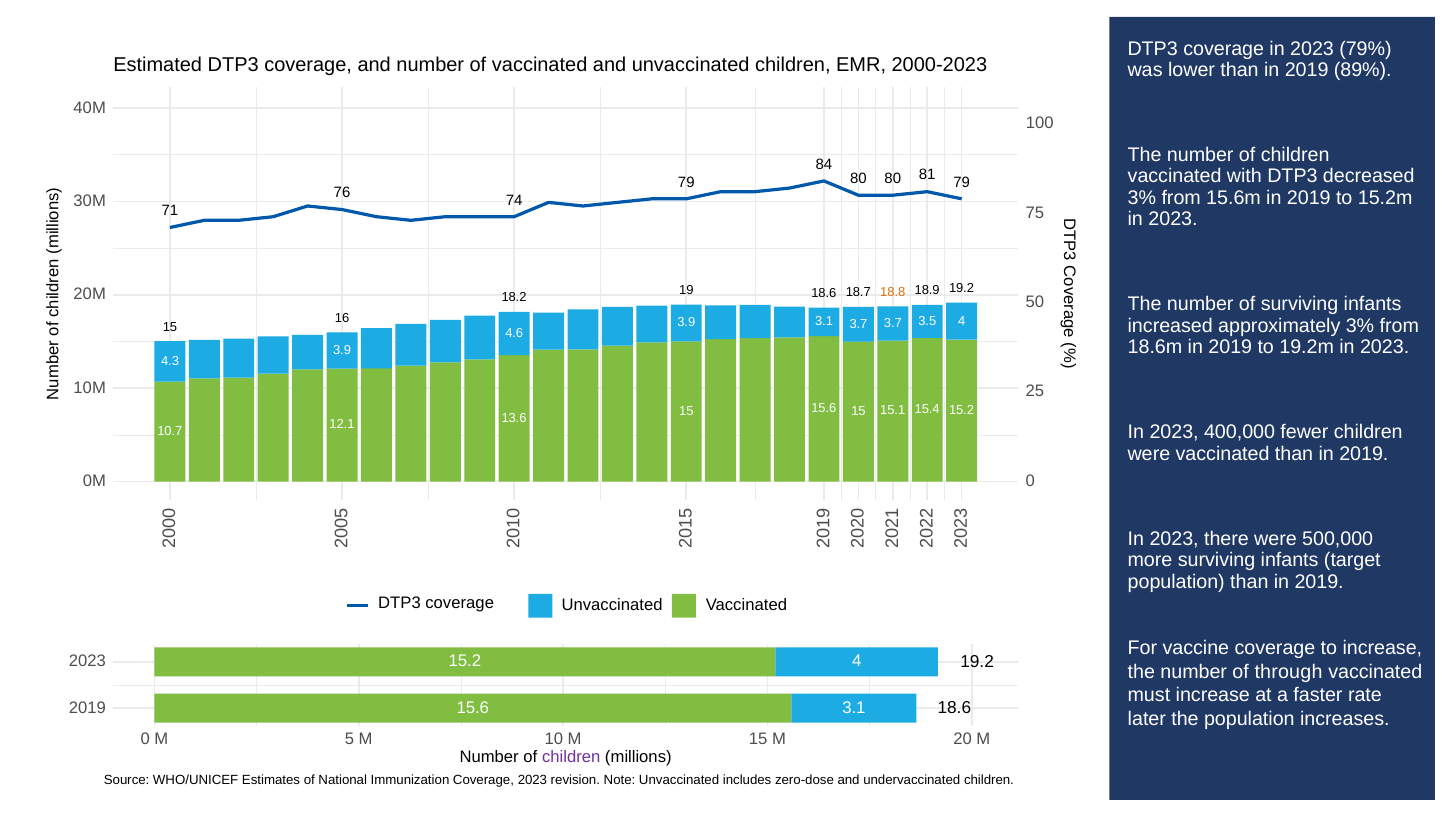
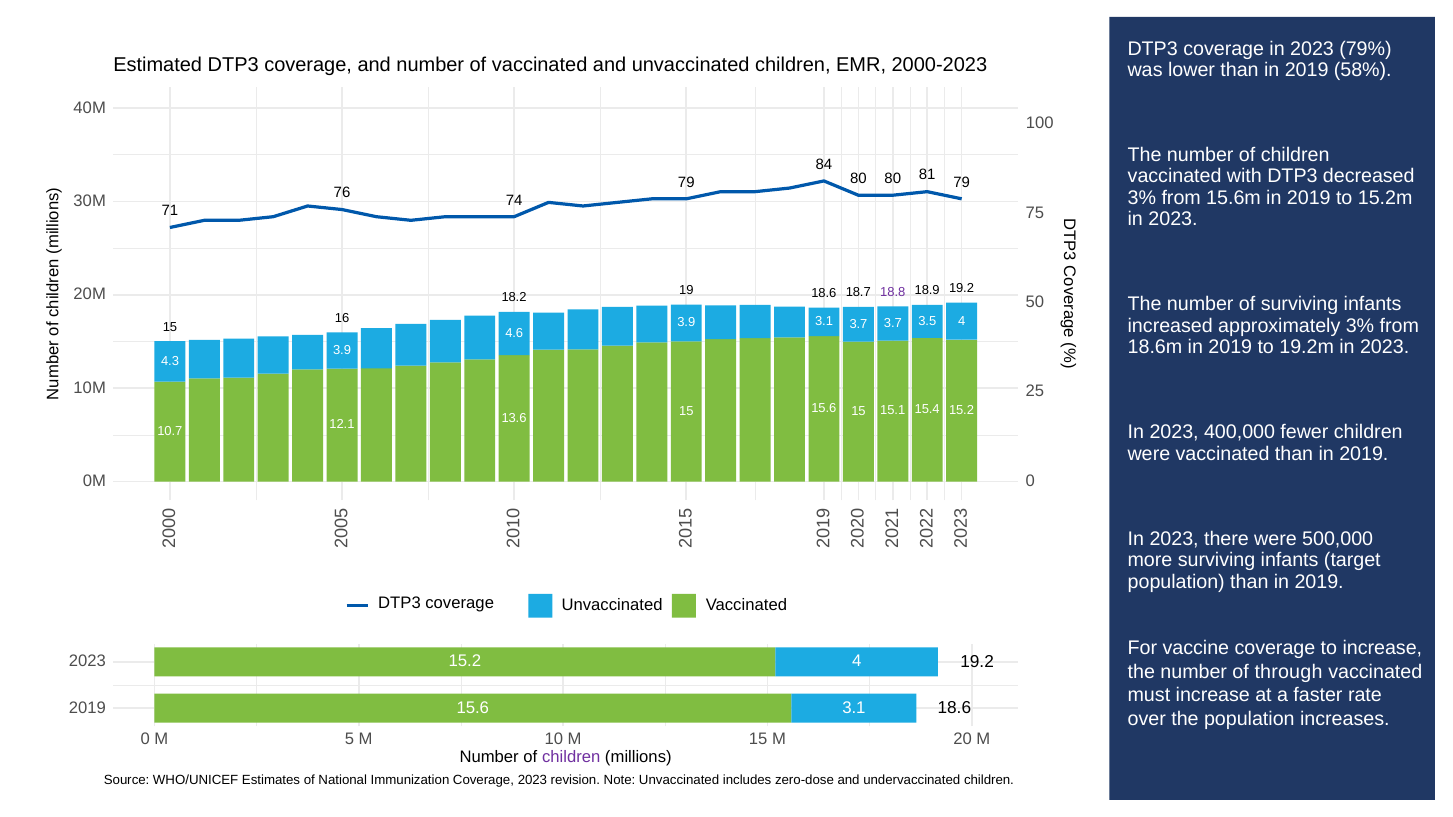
89%: 89% -> 58%
18.8 colour: orange -> purple
later: later -> over
